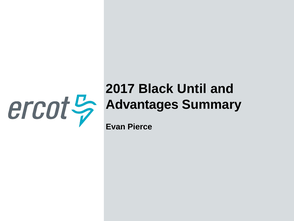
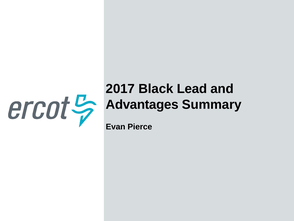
Until: Until -> Lead
